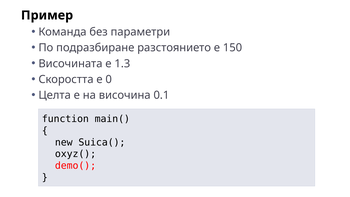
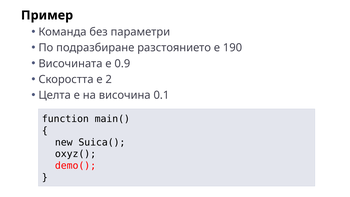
150: 150 -> 190
1.3: 1.3 -> 0.9
0: 0 -> 2
